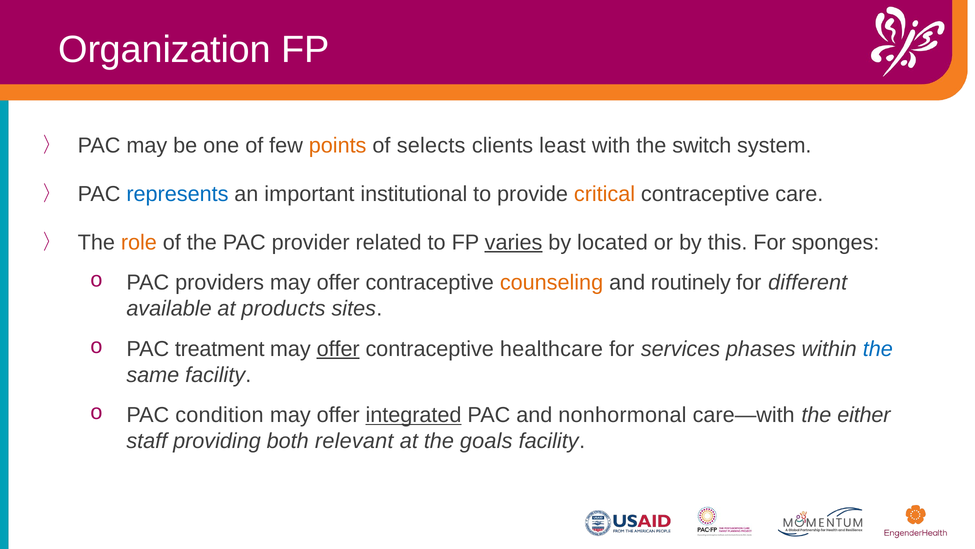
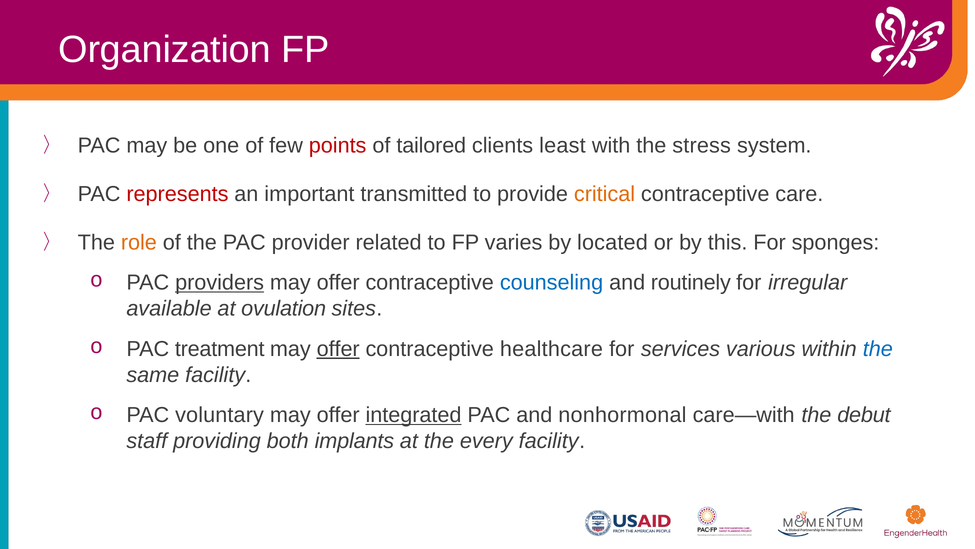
points colour: orange -> red
selects: selects -> tailored
switch: switch -> stress
represents colour: blue -> red
institutional: institutional -> transmitted
varies underline: present -> none
providers underline: none -> present
counseling colour: orange -> blue
different: different -> irregular
products: products -> ovulation
phases: phases -> various
condition: condition -> voluntary
either: either -> debut
relevant: relevant -> implants
goals: goals -> every
